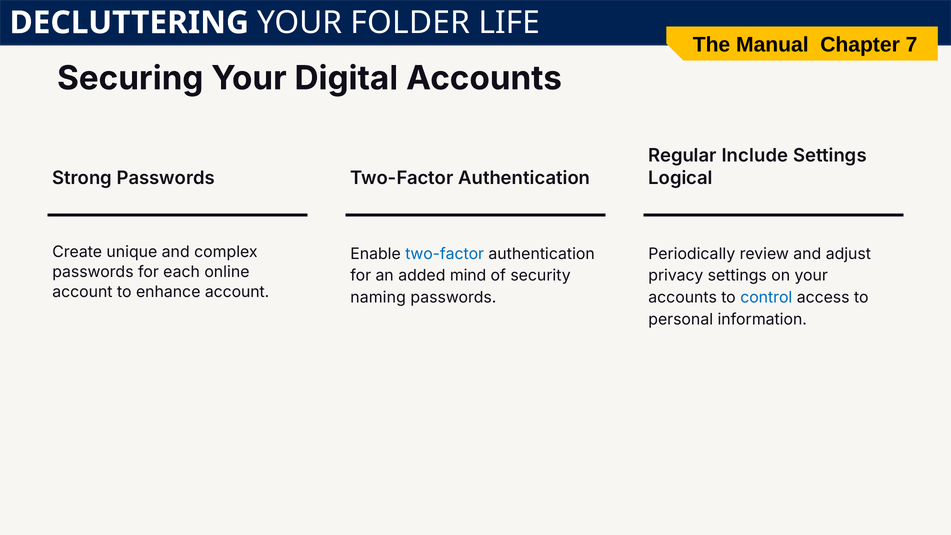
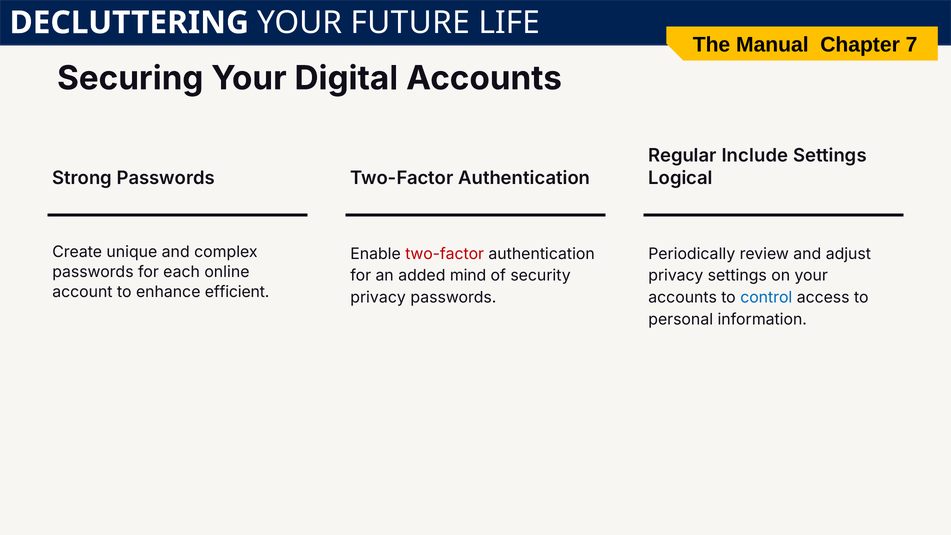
FOLDER: FOLDER -> FUTURE
two-factor at (445, 254) colour: blue -> red
enhance account: account -> efficient
naming at (378, 298): naming -> privacy
